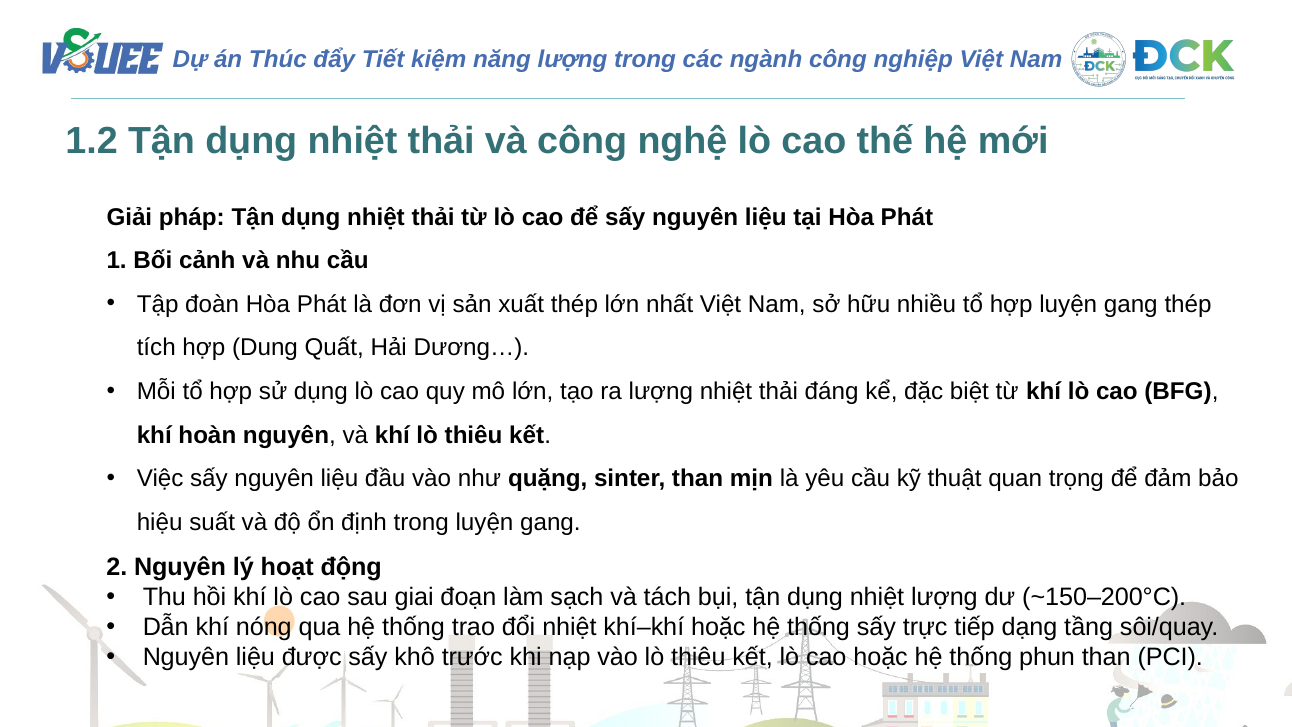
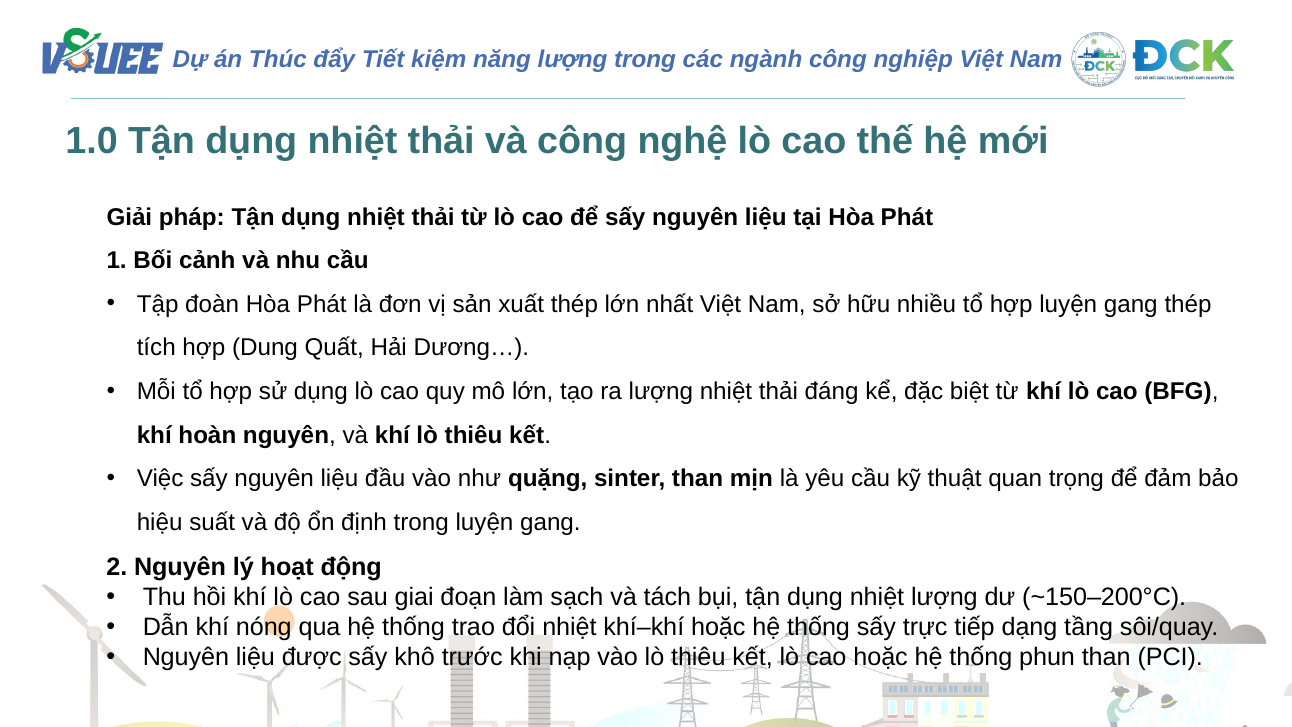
1.2: 1.2 -> 1.0
